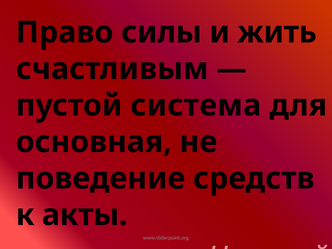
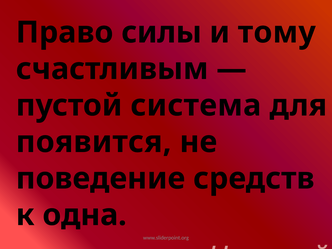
жить: жить -> тому
основная: основная -> появится
акты: акты -> одна
